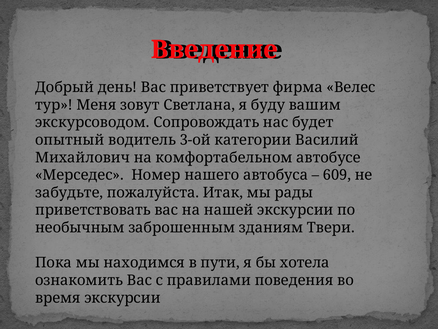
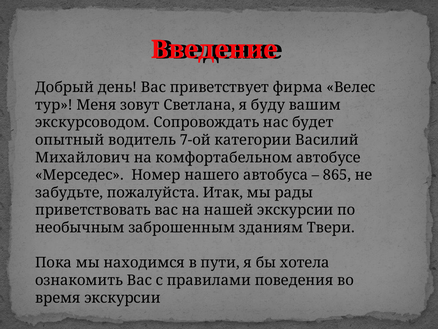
3-ой: 3-ой -> 7-ой
609: 609 -> 865
